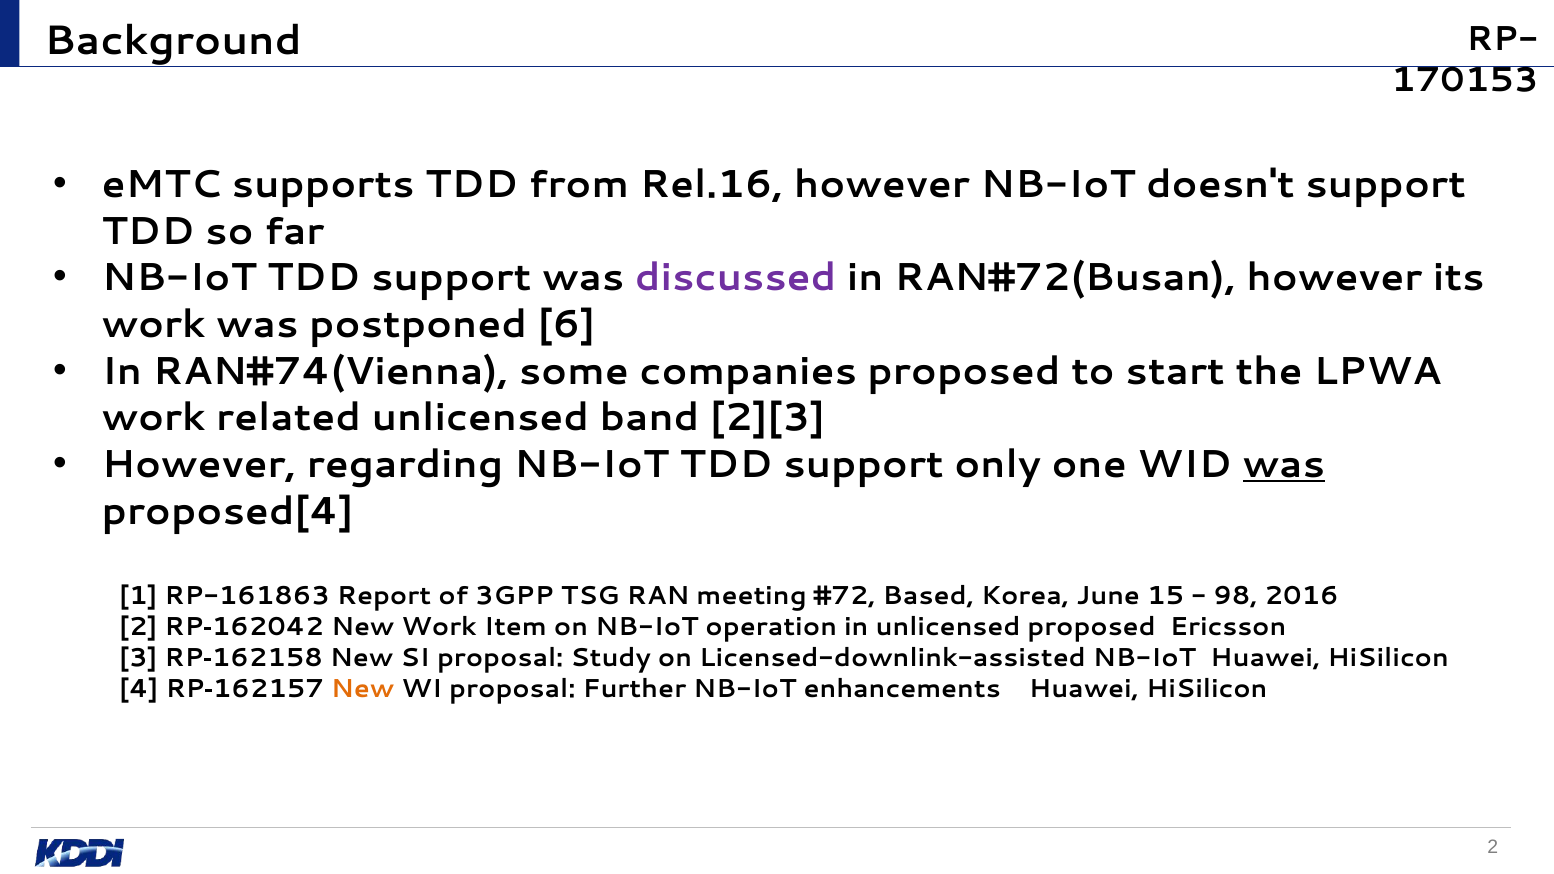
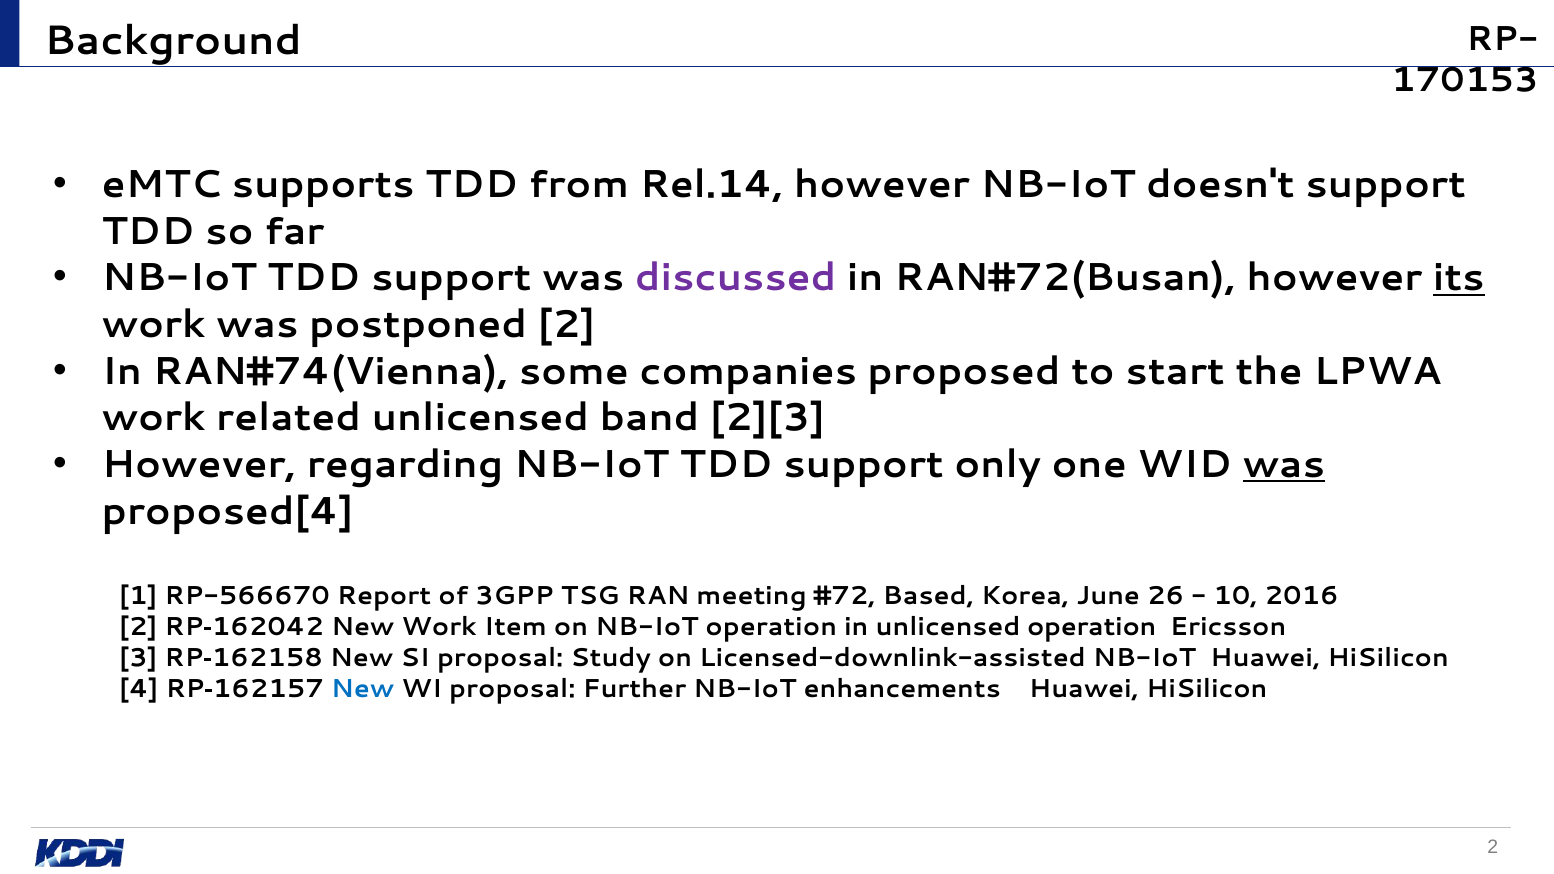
Rel.16: Rel.16 -> Rel.14
its underline: none -> present
postponed 6: 6 -> 2
RP-161863: RP-161863 -> RP-566670
15: 15 -> 26
98: 98 -> 10
unlicensed proposed: proposed -> operation
New at (363, 689) colour: orange -> blue
